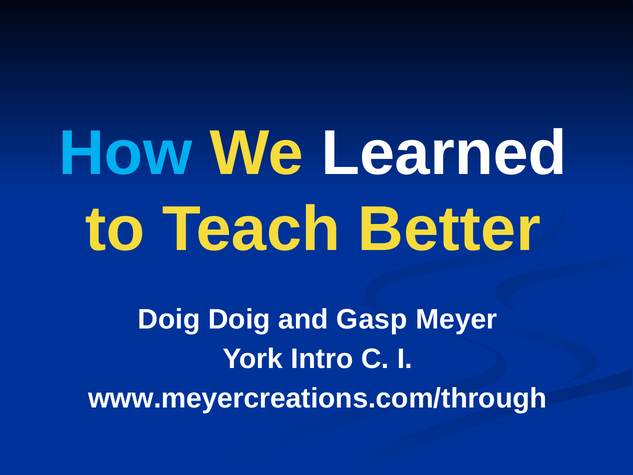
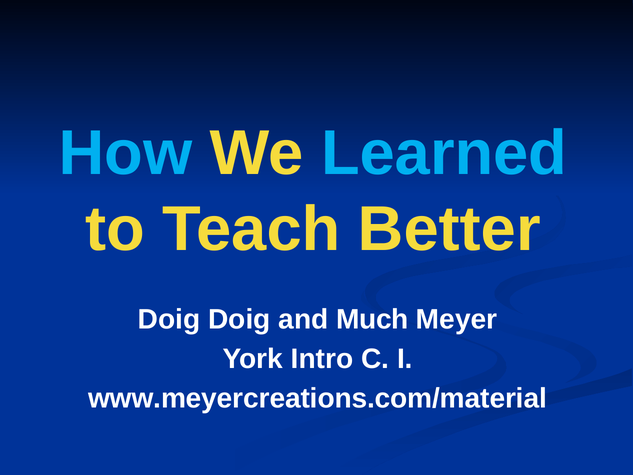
Learned colour: white -> light blue
Gasp: Gasp -> Much
www.meyercreations.com/through: www.meyercreations.com/through -> www.meyercreations.com/material
